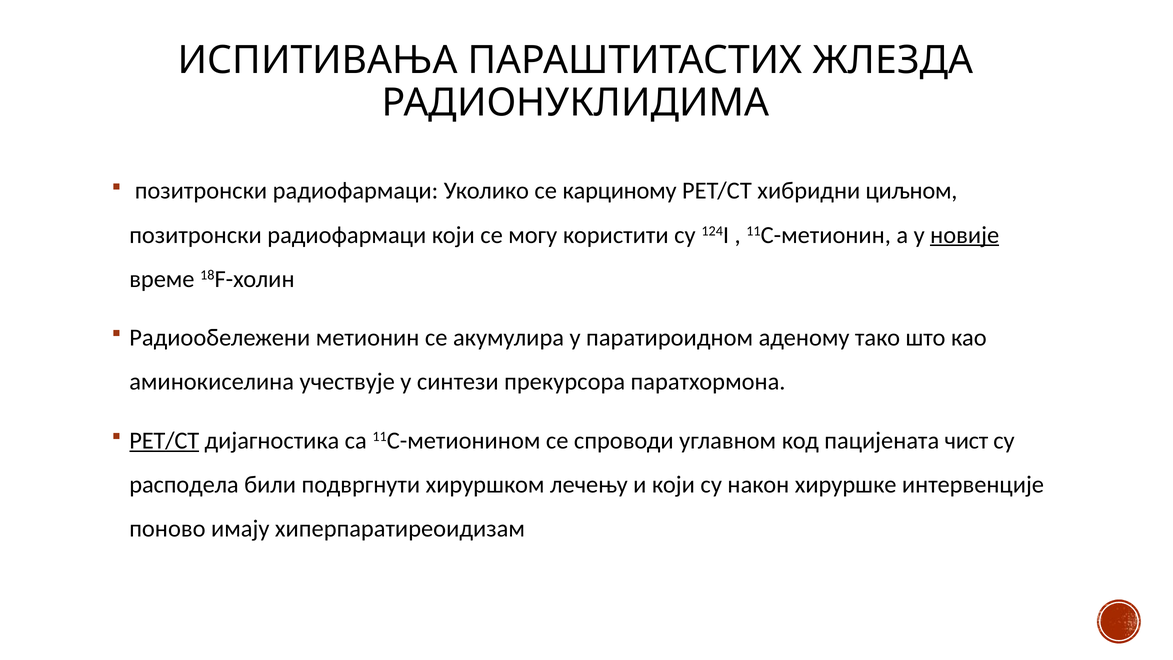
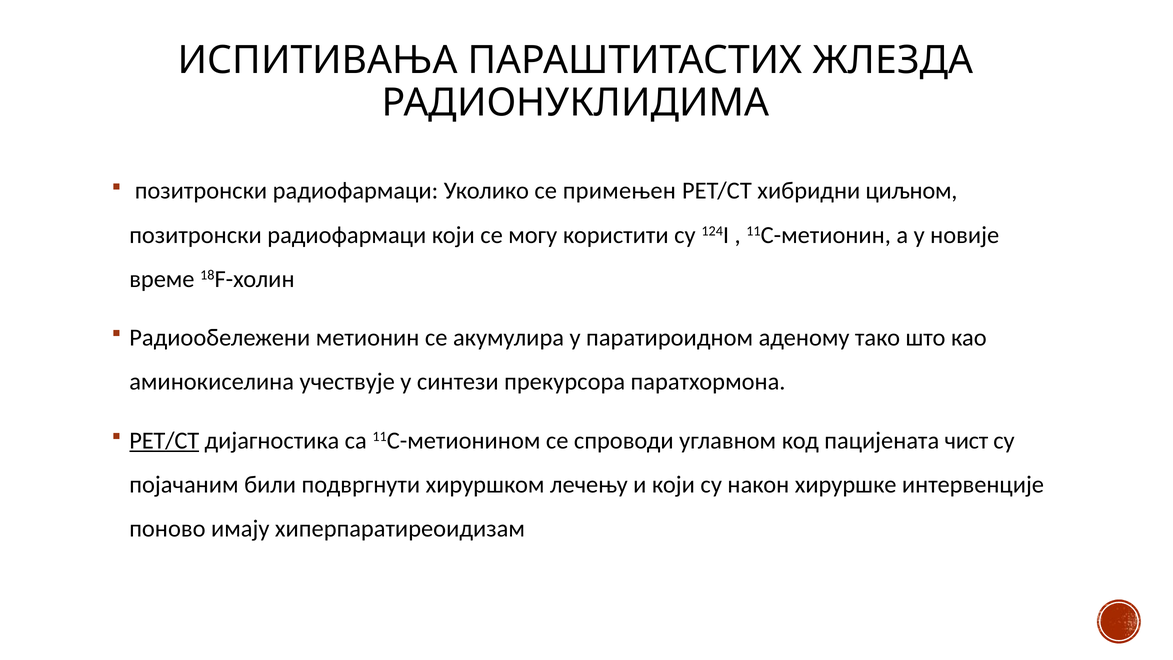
карциному: карциному -> примењен
новије underline: present -> none
расподела: расподела -> појачаним
